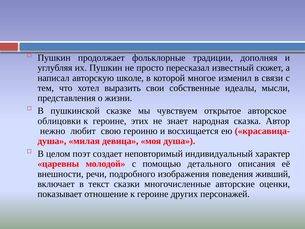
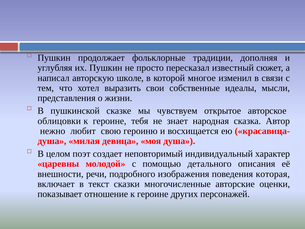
этих: этих -> тебя
живший: живший -> которая
